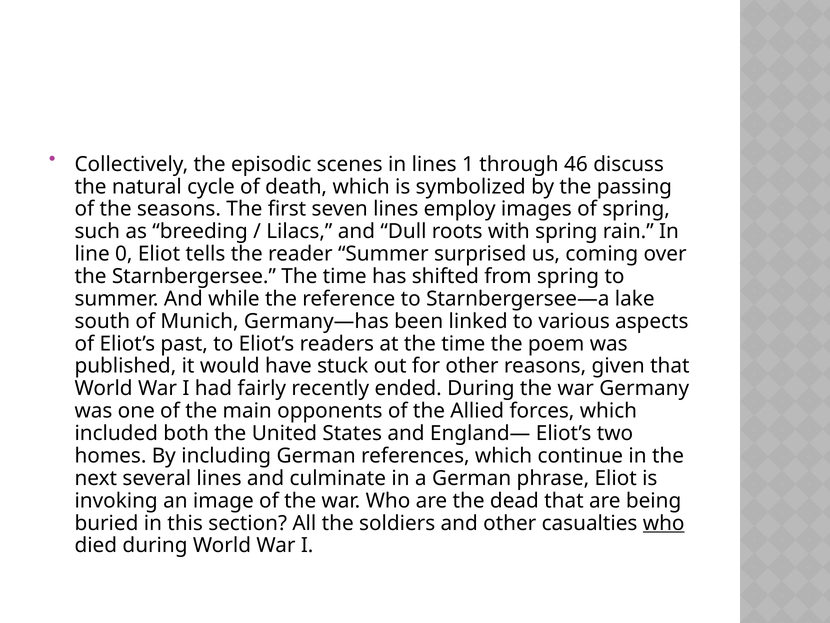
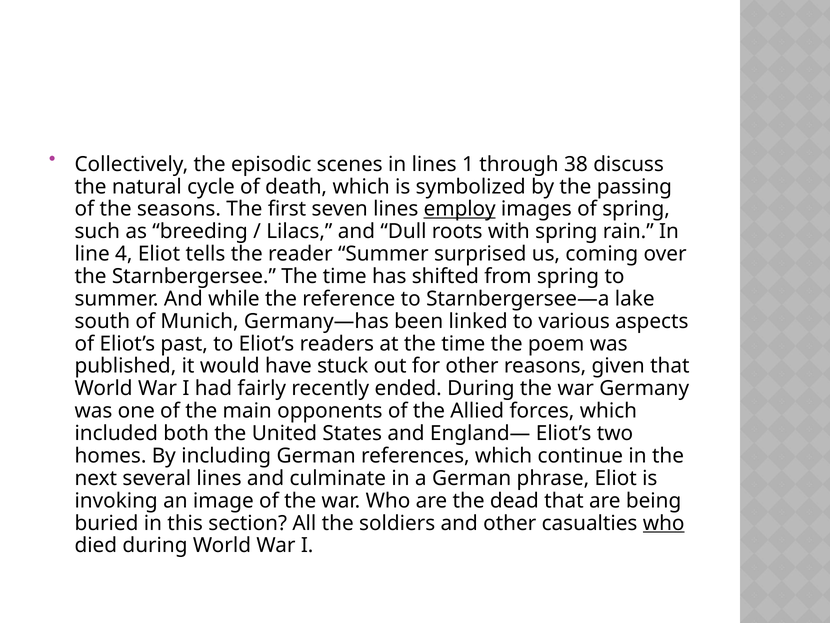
46: 46 -> 38
employ underline: none -> present
0: 0 -> 4
